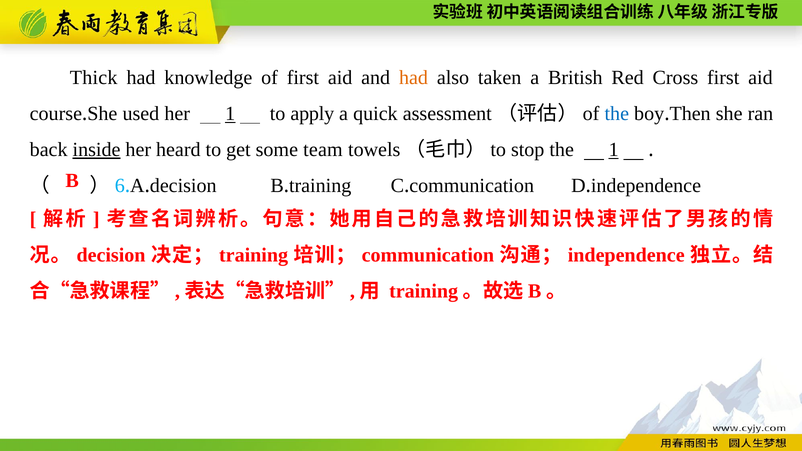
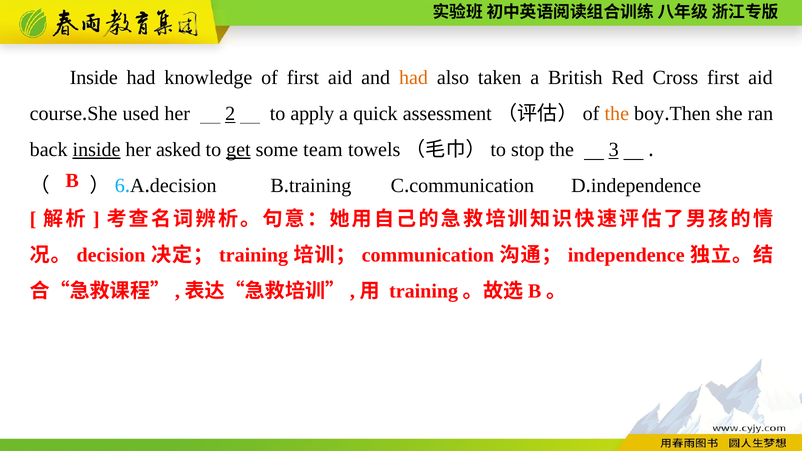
Thick at (94, 78): Thick -> Inside
her 1: 1 -> 2
the at (617, 114) colour: blue -> orange
heard: heard -> asked
get underline: none -> present
the 1: 1 -> 3
